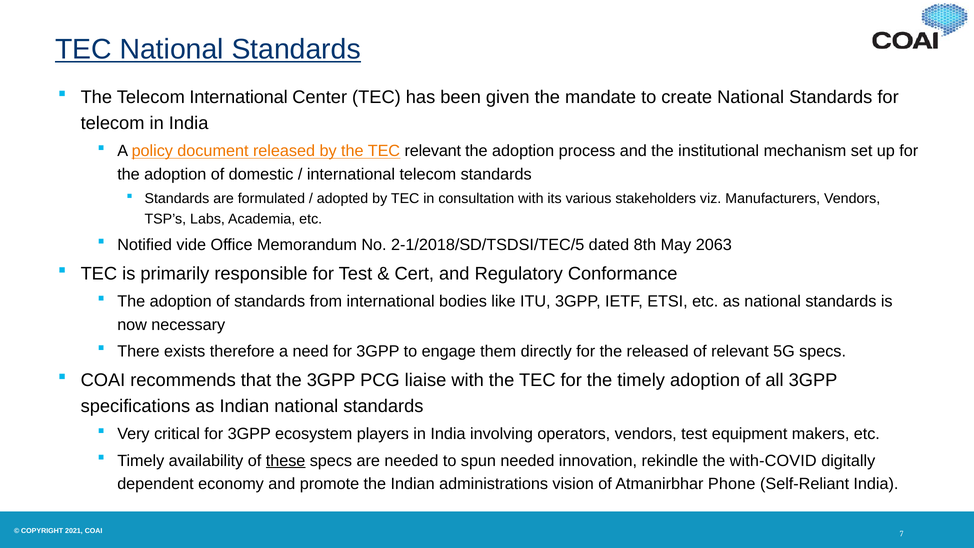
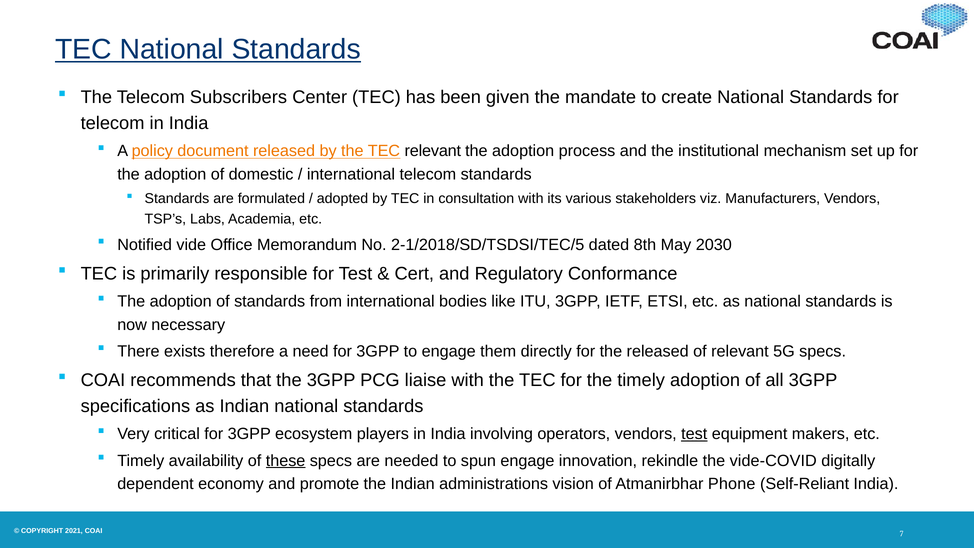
Telecom International: International -> Subscribers
2063: 2063 -> 2030
test at (694, 434) underline: none -> present
spun needed: needed -> engage
with-COVID: with-COVID -> vide-COVID
